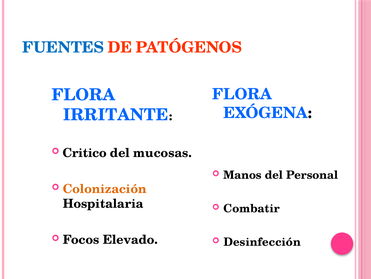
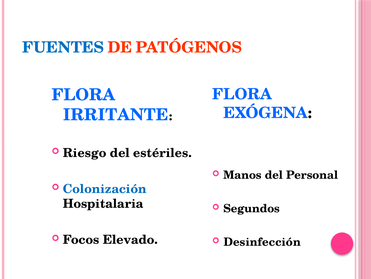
Critico: Critico -> Riesgo
mucosas: mucosas -> estériles
Colonización colour: orange -> blue
Combatir: Combatir -> Segundos
